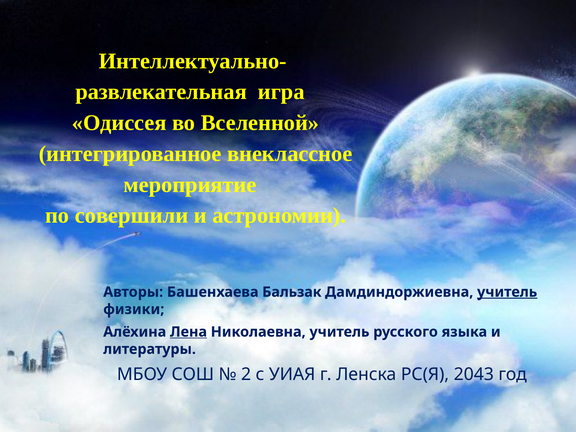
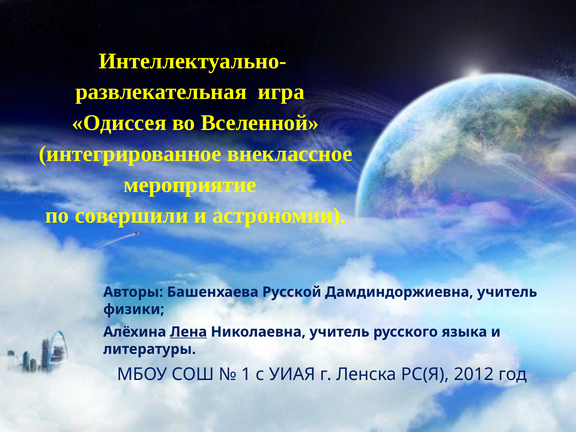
Бальзак: Бальзак -> Русской
учитель at (507, 292) underline: present -> none
2: 2 -> 1
2043: 2043 -> 2012
